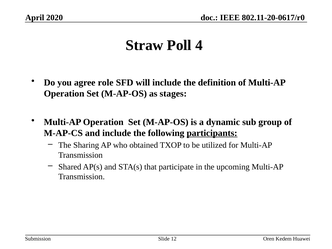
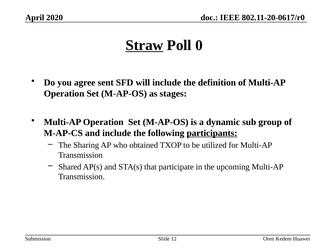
Straw underline: none -> present
4: 4 -> 0
role: role -> sent
